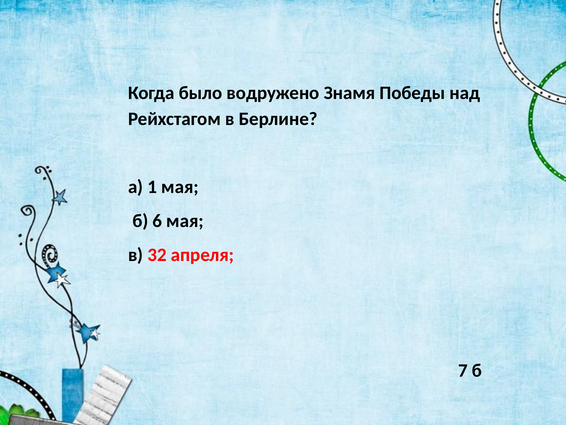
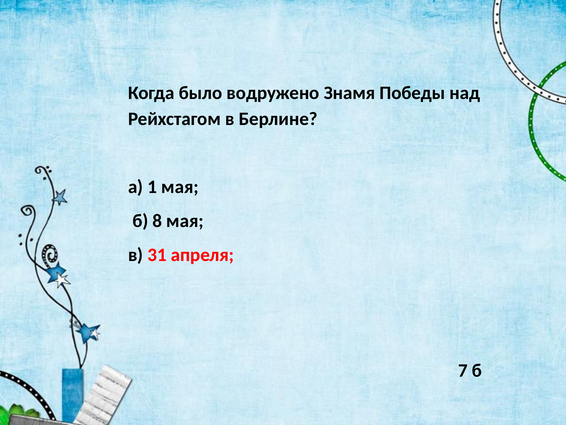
6: 6 -> 8
32: 32 -> 31
